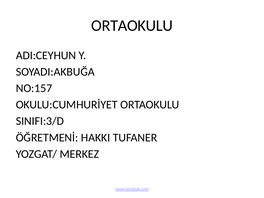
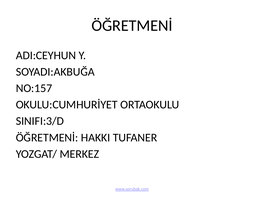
ORTAOKULU at (132, 26): ORTAOKULU -> ÖĞRETMENİ
